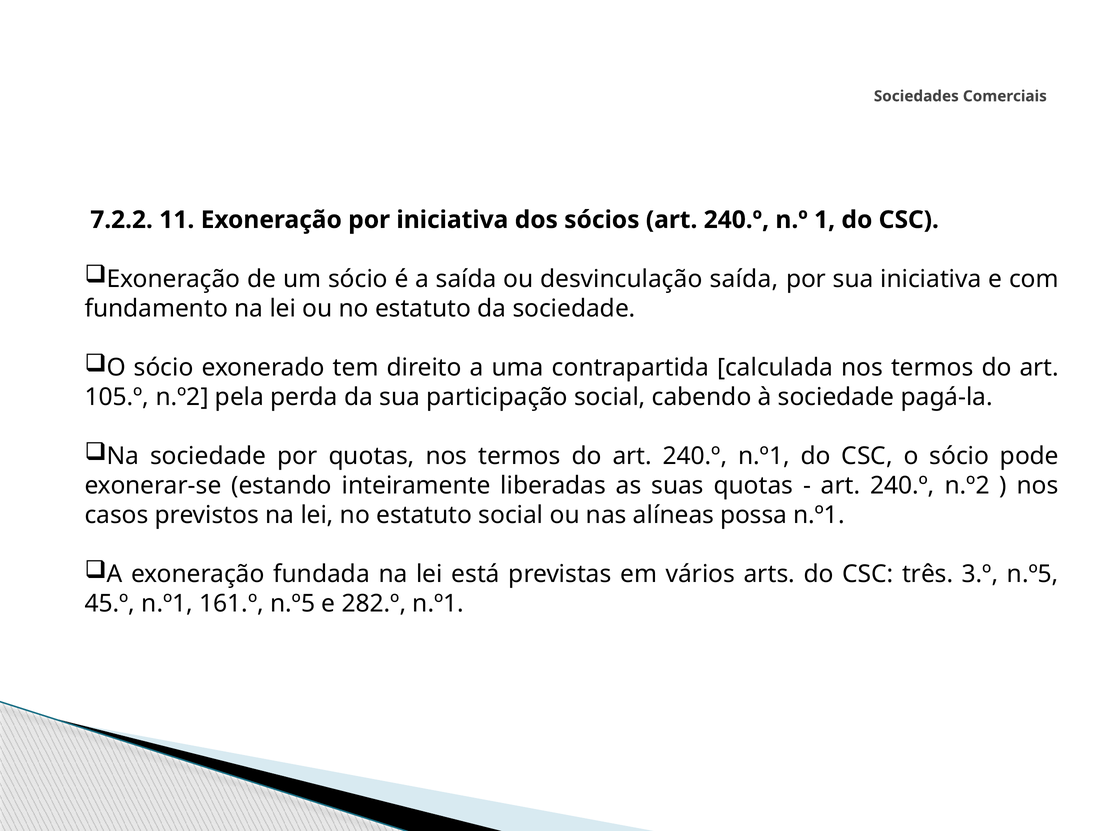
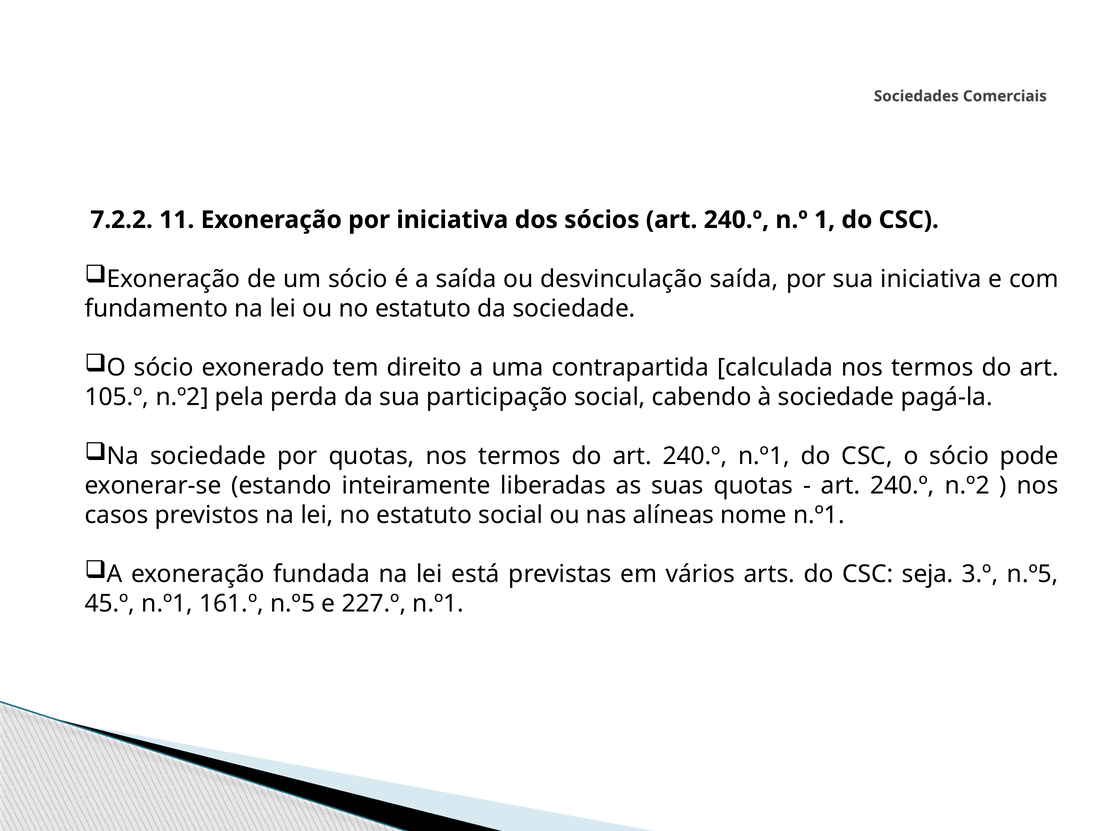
possa: possa -> nome
três: três -> seja
282.º: 282.º -> 227.º
